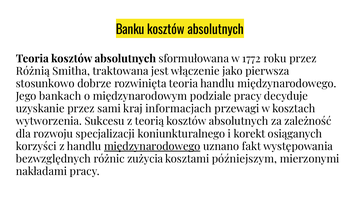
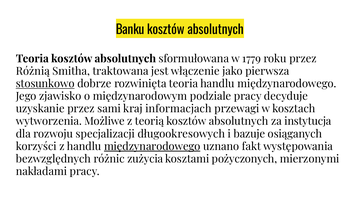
1772: 1772 -> 1779
stosunkowo underline: none -> present
bankach: bankach -> zjawisko
Sukcesu: Sukcesu -> Możliwe
zależność: zależność -> instytucja
koniunkturalnego: koniunkturalnego -> długookresowych
korekt: korekt -> bazuje
późniejszym: późniejszym -> pożyczonych
